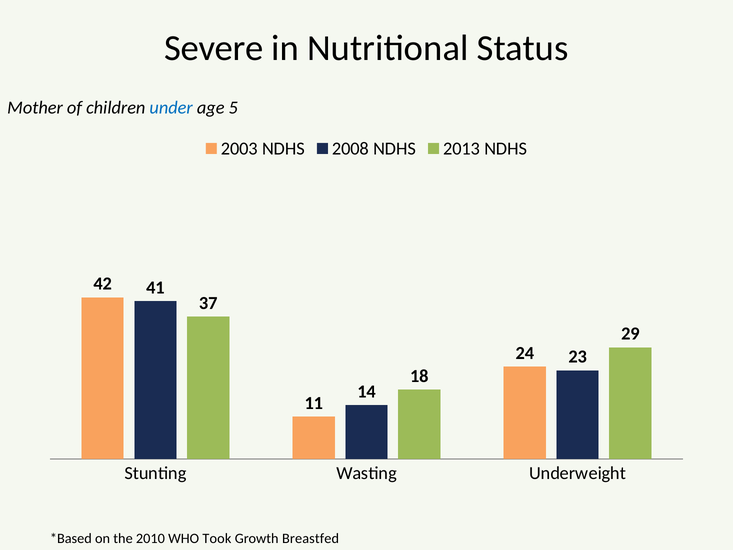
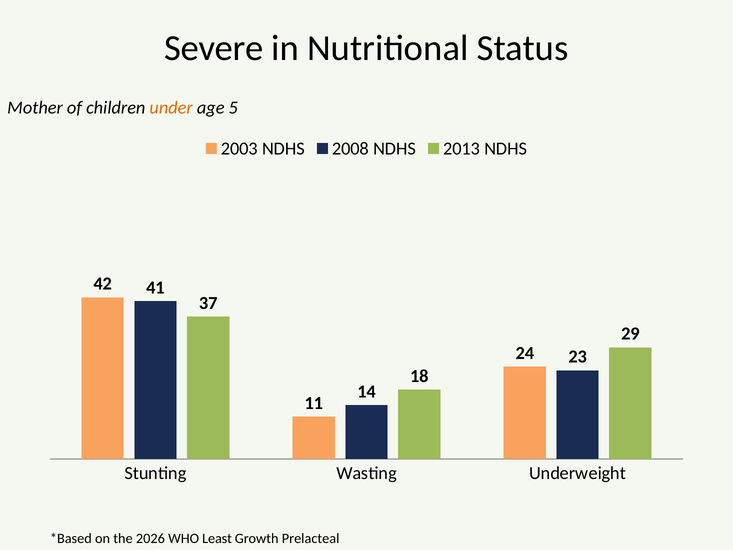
under colour: blue -> orange
2010: 2010 -> 2026
Took: Took -> Least
Breastfed: Breastfed -> Prelacteal
